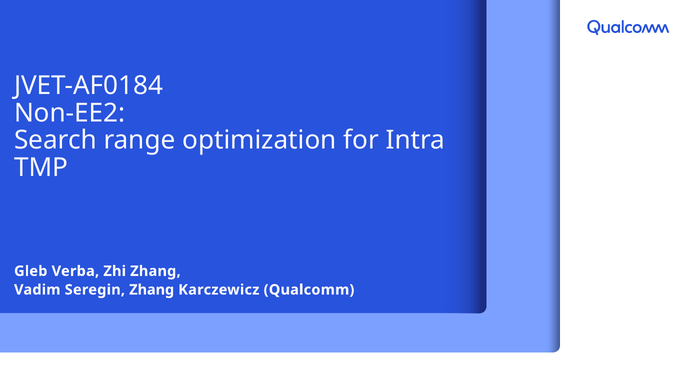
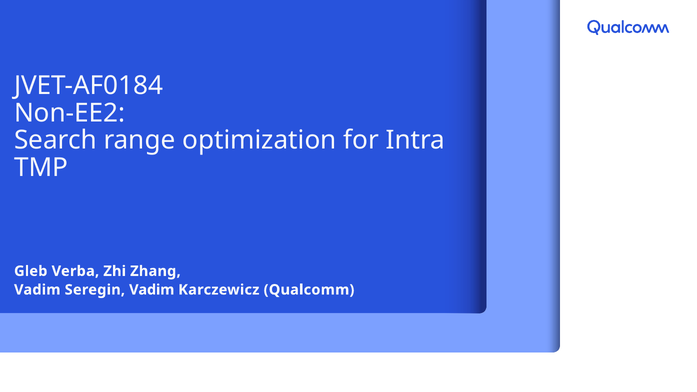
Seregin Zhang: Zhang -> Vadim
